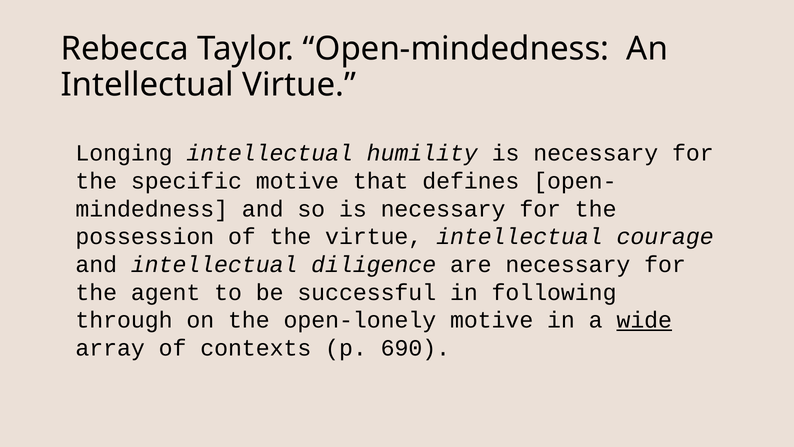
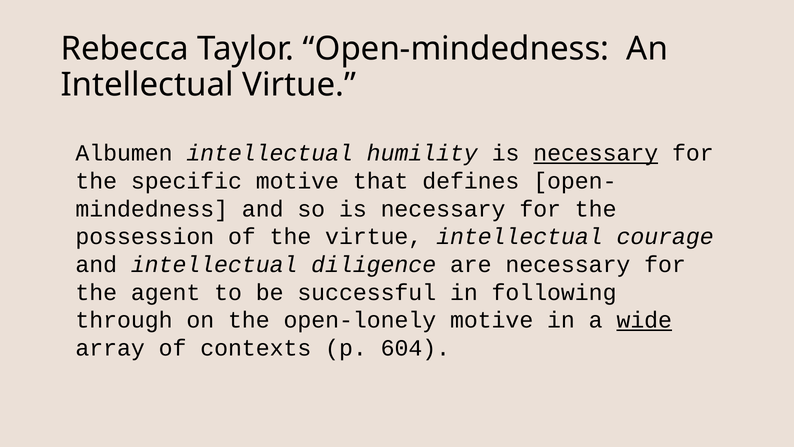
Longing: Longing -> Albumen
necessary at (596, 153) underline: none -> present
690: 690 -> 604
